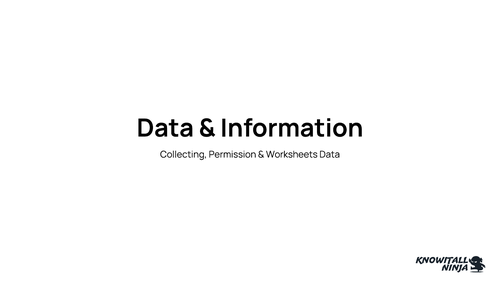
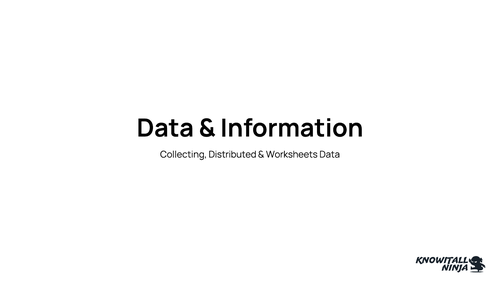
Permission: Permission -> Distributed
